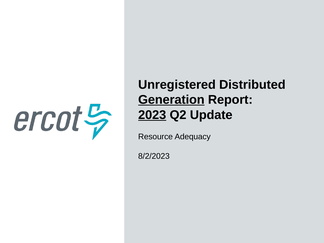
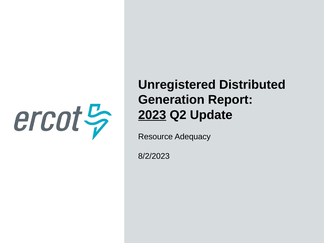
Generation underline: present -> none
